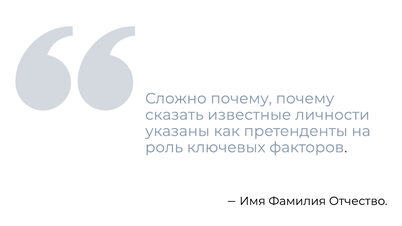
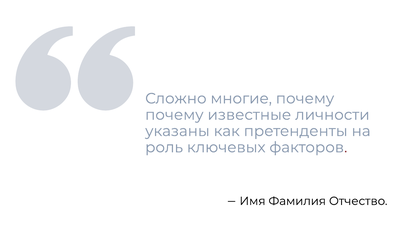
Сложно почему: почему -> многие
сказать at (174, 115): сказать -> почему
